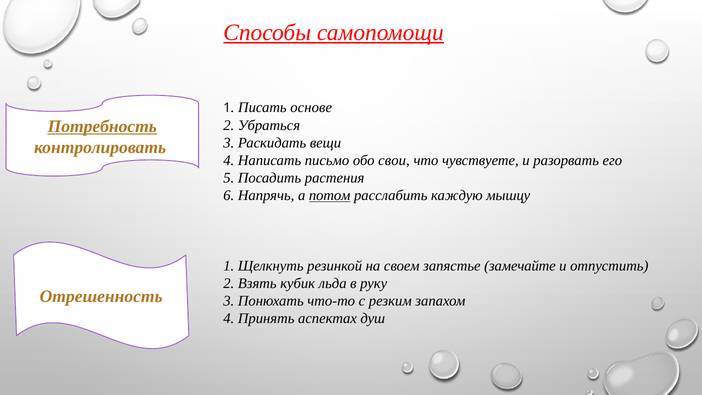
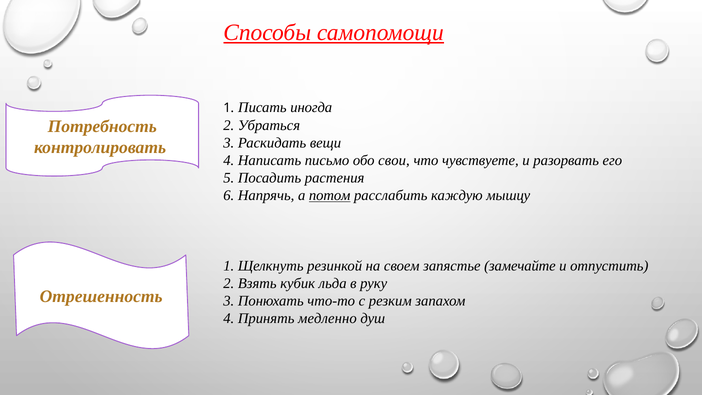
основе: основе -> иногда
Потребность underline: present -> none
аспектах: аспектах -> медленно
